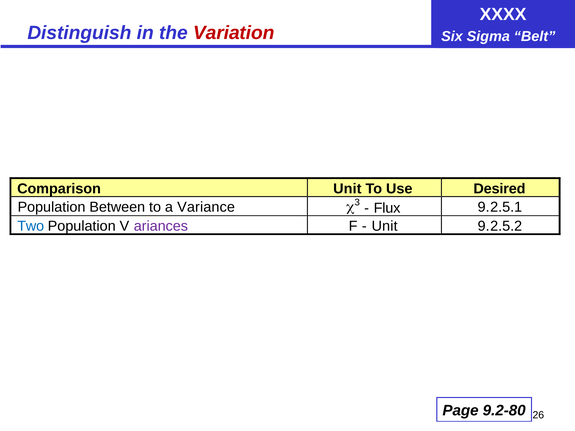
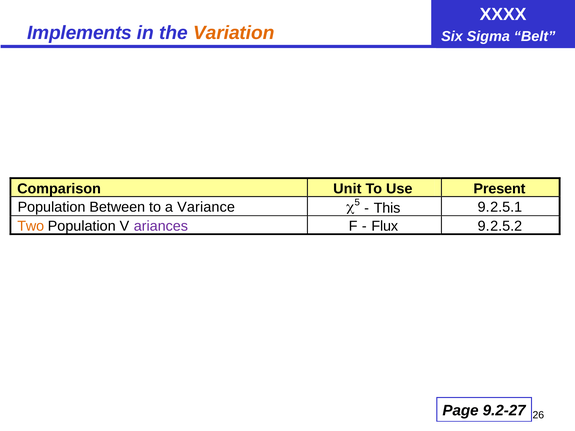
Distinguish: Distinguish -> Implements
Variation colour: red -> orange
Desired: Desired -> Present
3: 3 -> 5
Flux: Flux -> This
Two colour: blue -> orange
Unit at (385, 226): Unit -> Flux
9.2-80: 9.2-80 -> 9.2-27
